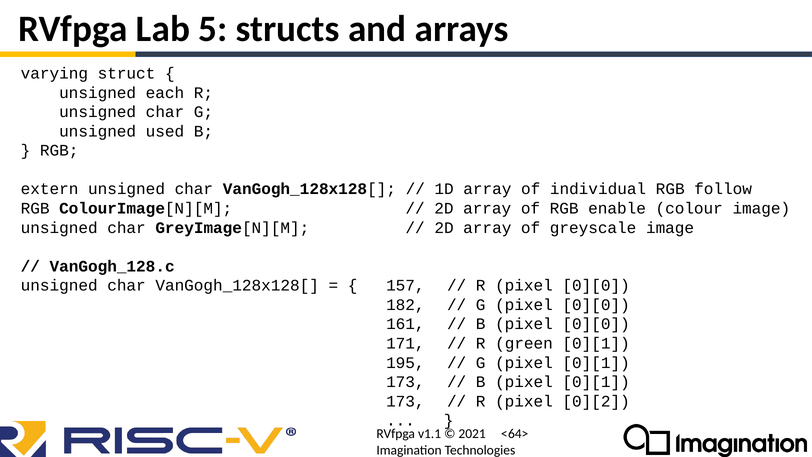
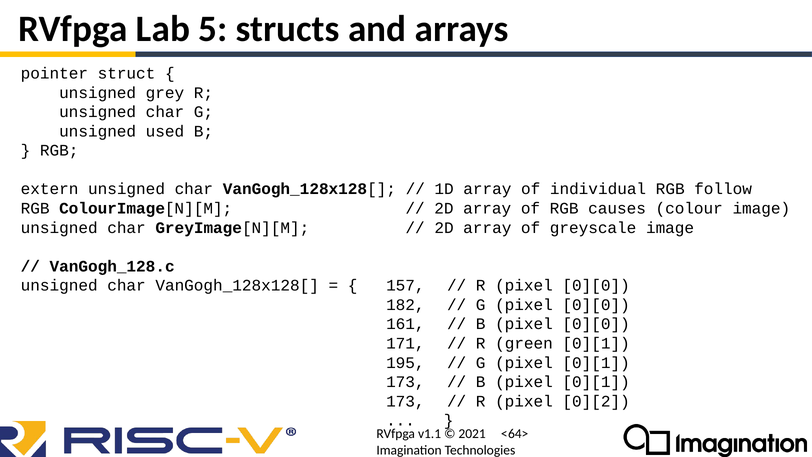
varying: varying -> pointer
each: each -> grey
enable: enable -> causes
